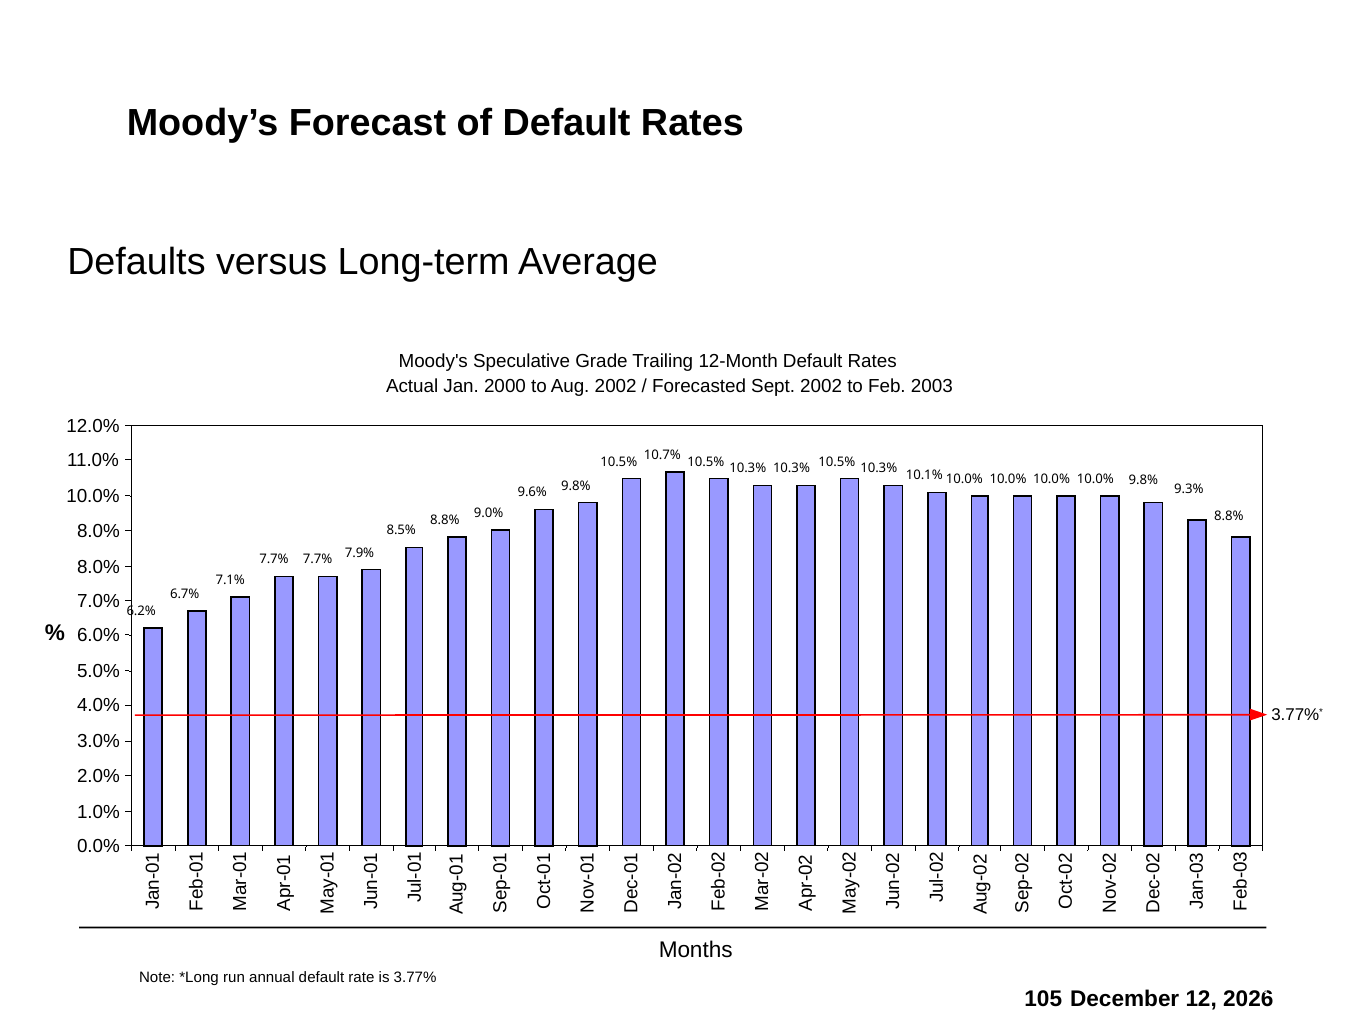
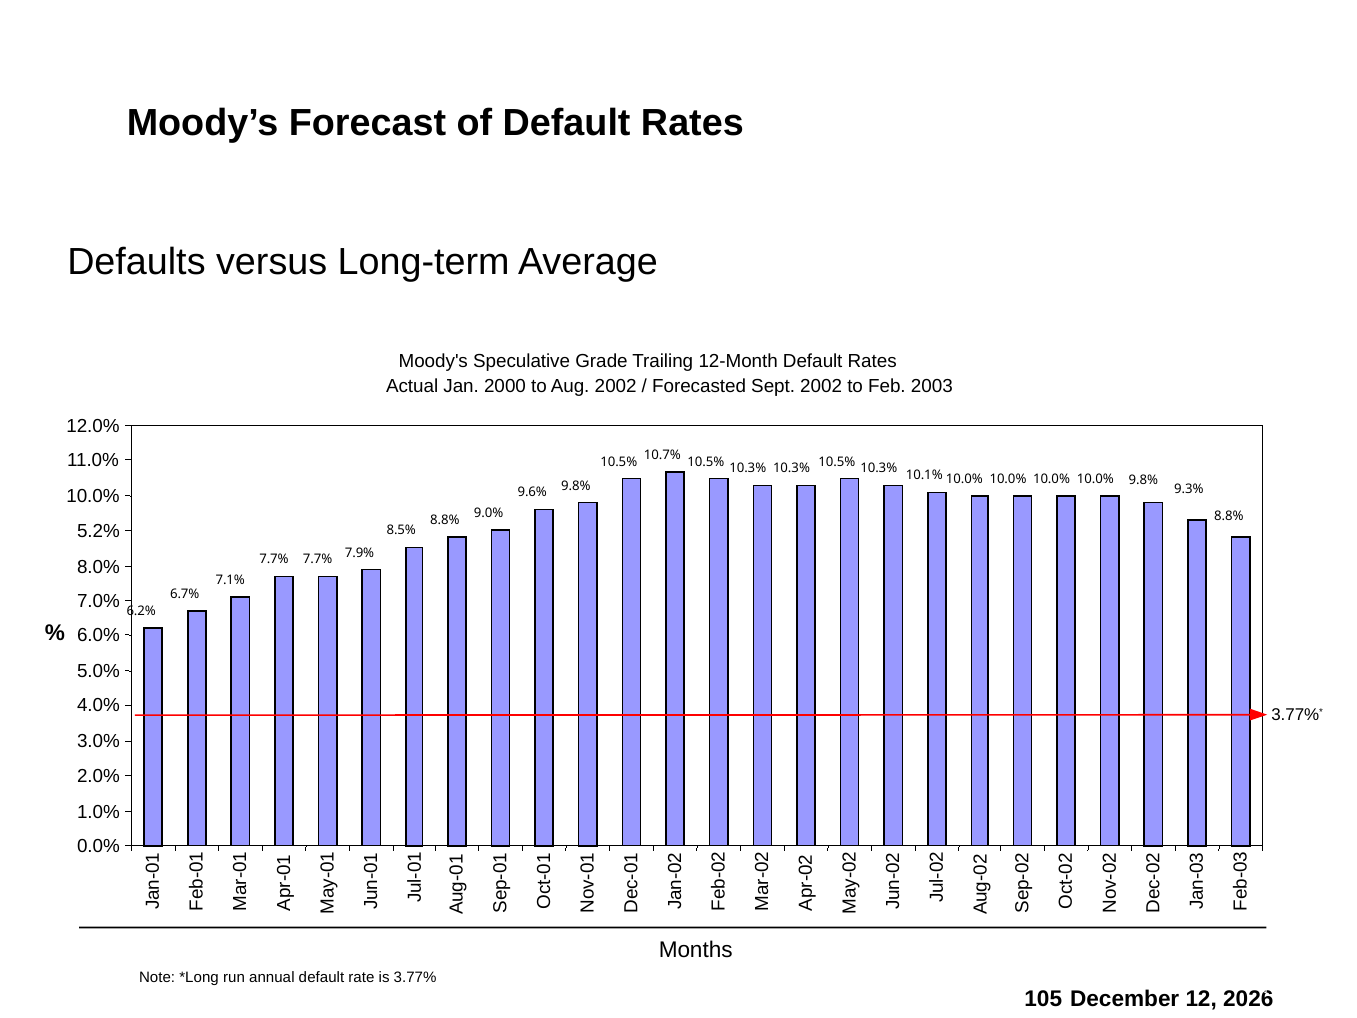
8.0% at (98, 531): 8.0% -> 5.2%
